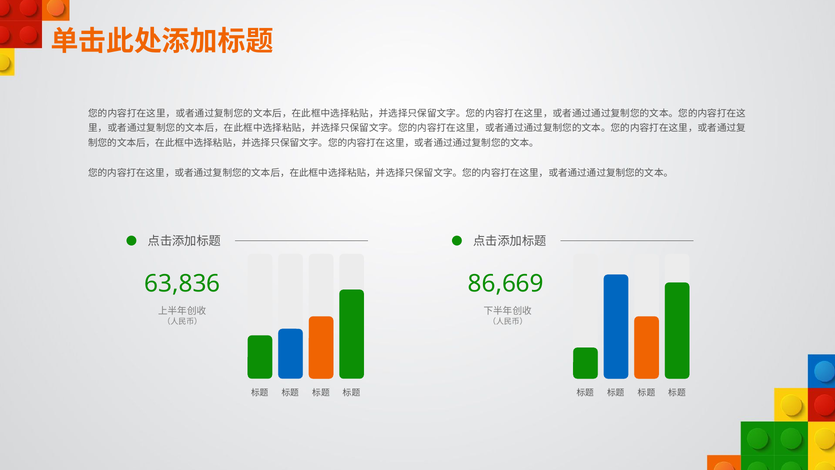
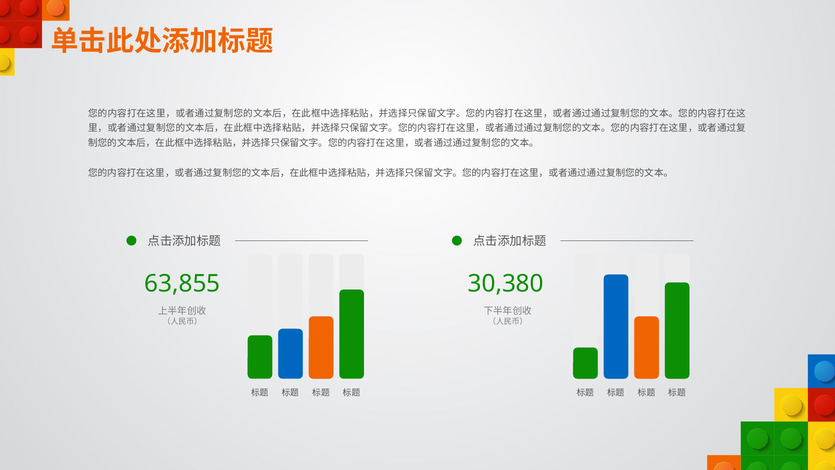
63,836: 63,836 -> 63,855
86,669: 86,669 -> 30,380
